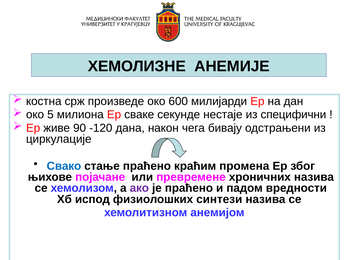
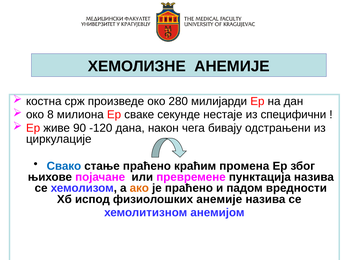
600: 600 -> 280
5: 5 -> 8
хроничних: хроничних -> пунктација
ако colour: purple -> orange
физиолошких синтези: синтези -> анемије
